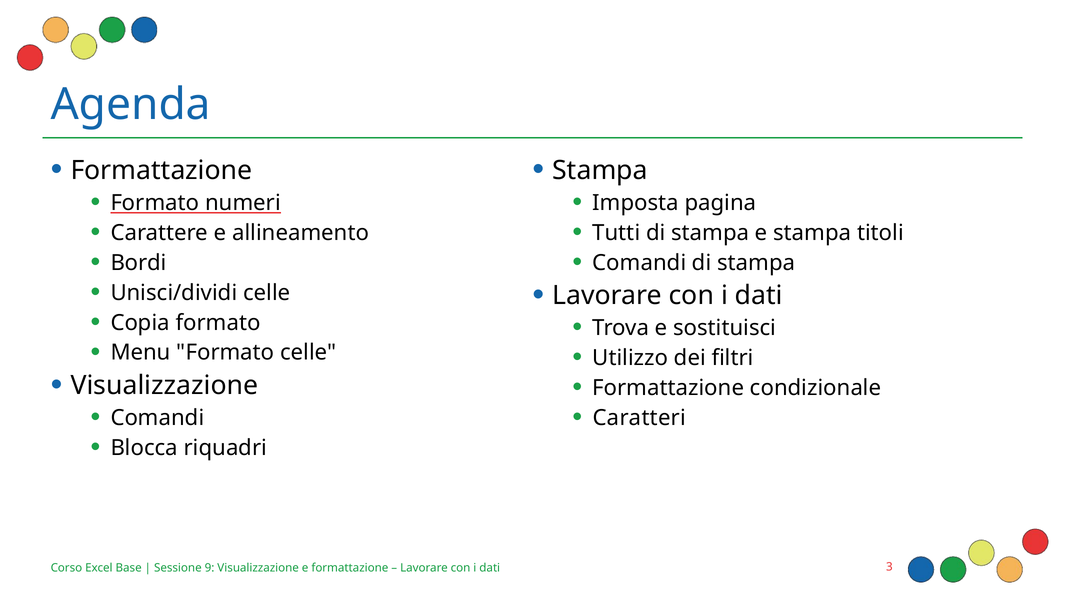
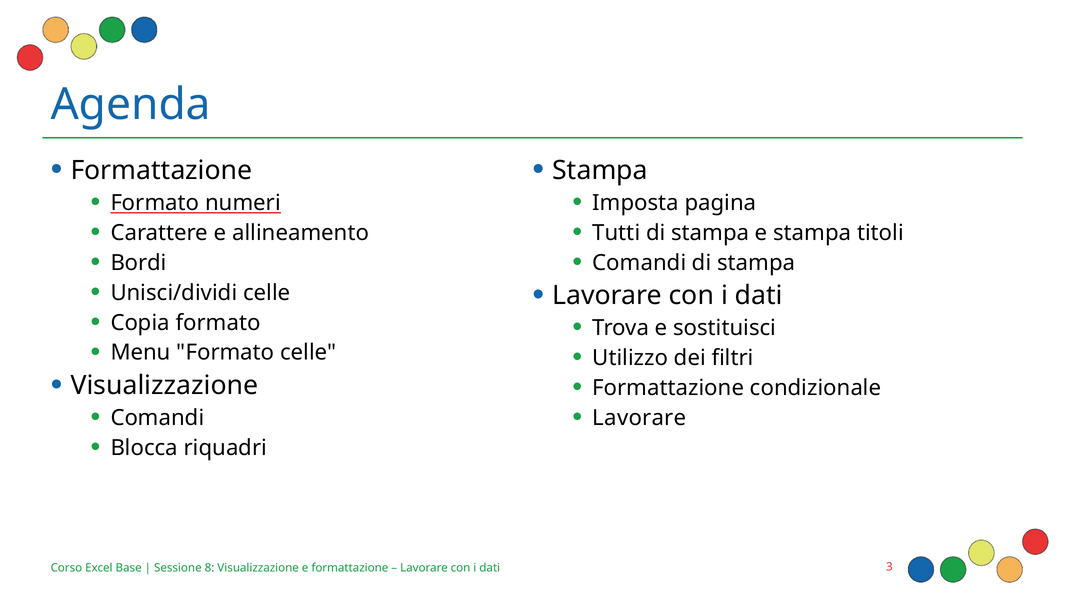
Caratteri at (639, 418): Caratteri -> Lavorare
9: 9 -> 8
